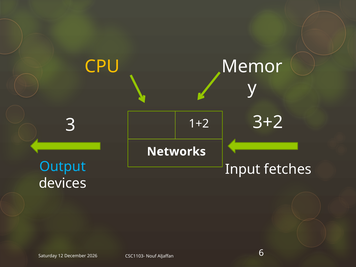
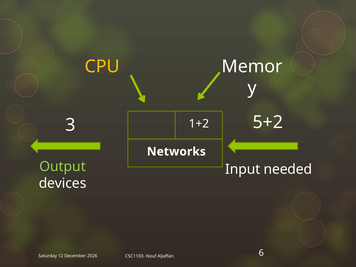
3+2: 3+2 -> 5+2
Output colour: light blue -> light green
fetches: fetches -> needed
